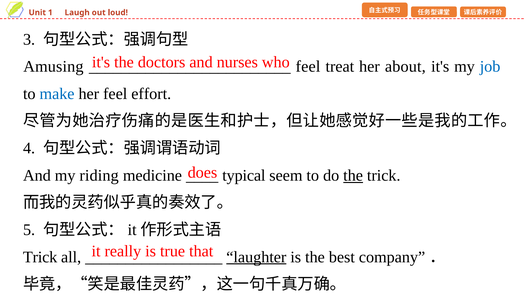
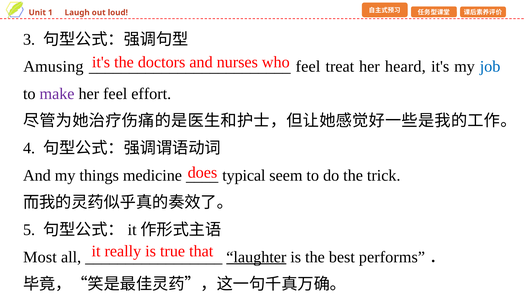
about: about -> heard
make colour: blue -> purple
riding: riding -> things
the at (353, 175) underline: present -> none
Trick at (40, 257): Trick -> Most
company: company -> performs
